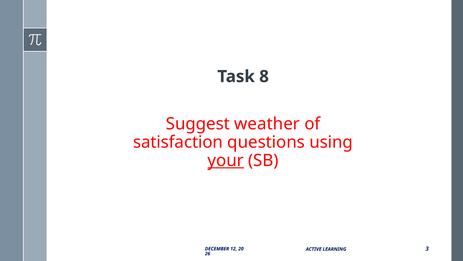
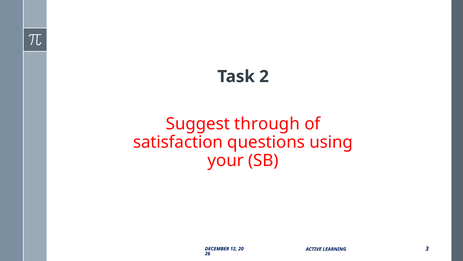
8: 8 -> 2
weather: weather -> through
your underline: present -> none
